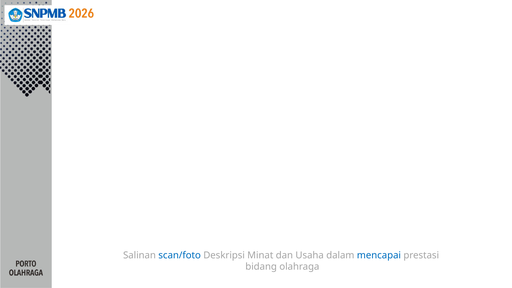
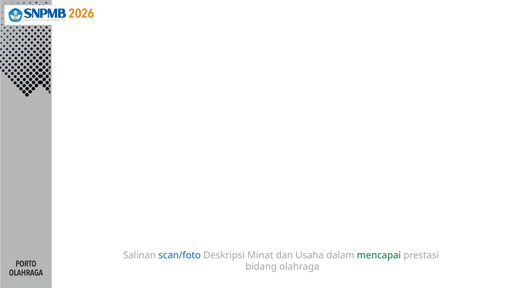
mencapai colour: blue -> green
